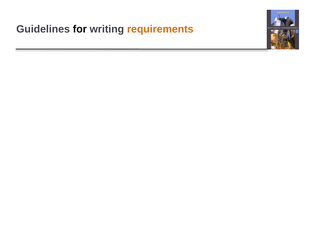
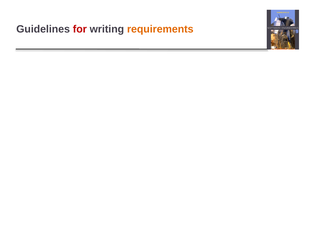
for at (80, 29) colour: black -> red
